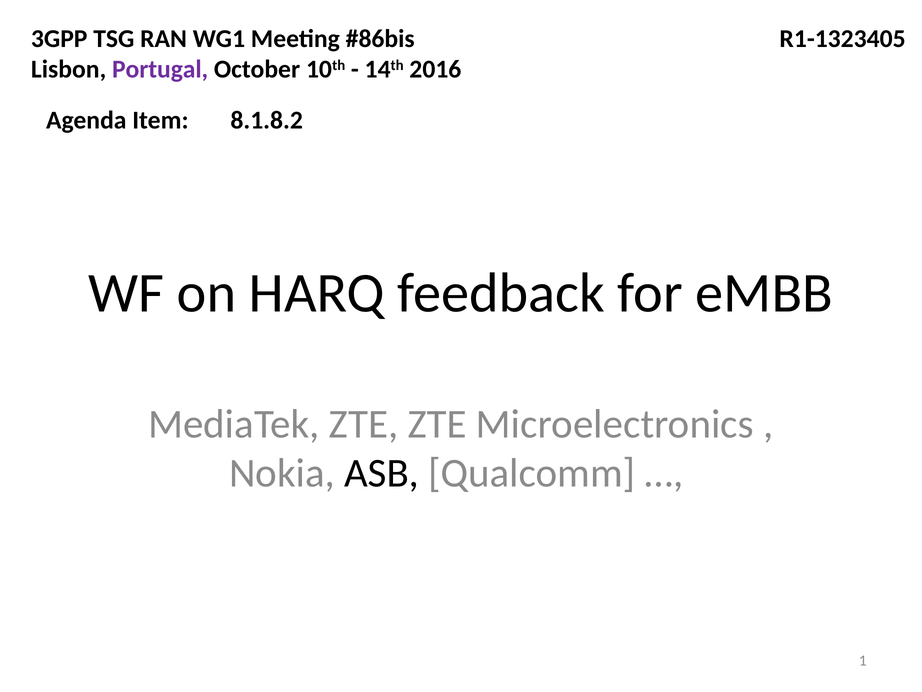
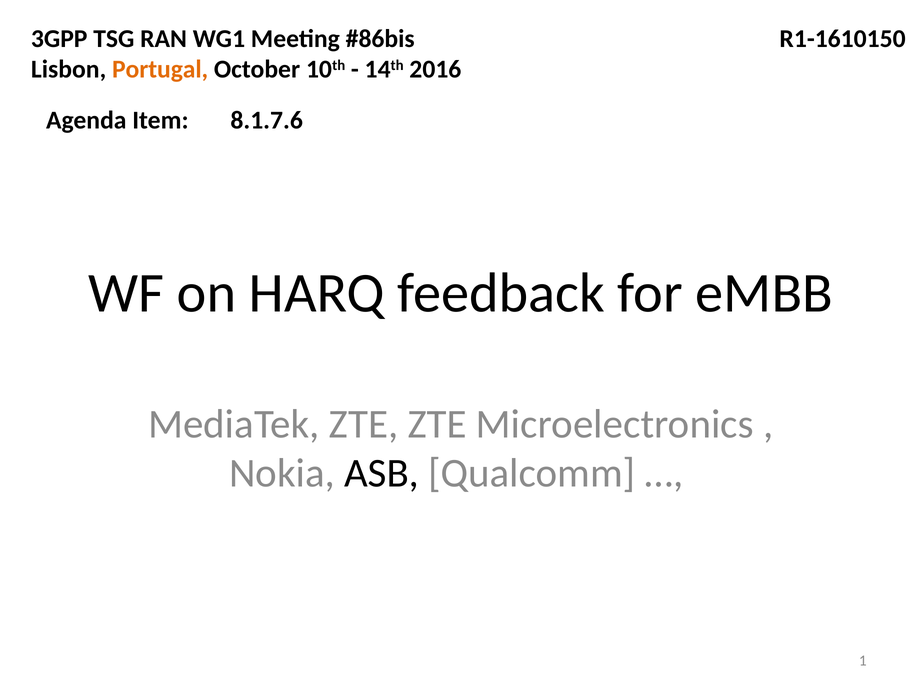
R1-1323405: R1-1323405 -> R1-1610150
Portugal colour: purple -> orange
8.1.8.2: 8.1.8.2 -> 8.1.7.6
